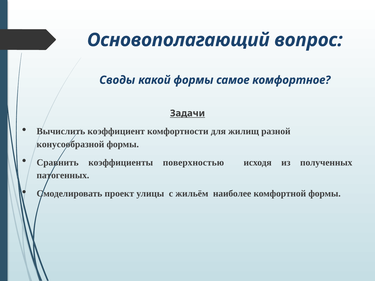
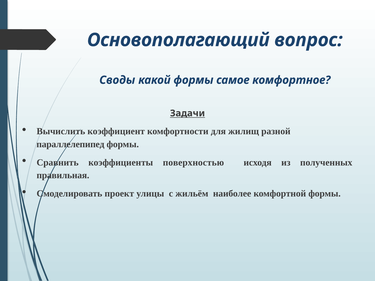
конусообразной: конусообразной -> параллелепипед
патогенных: патогенных -> правильная
